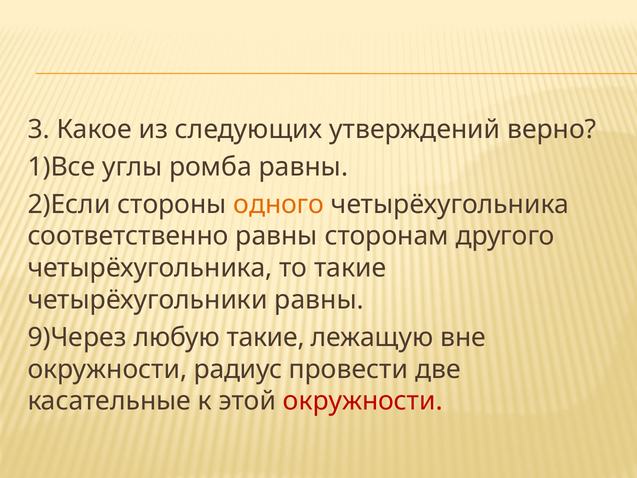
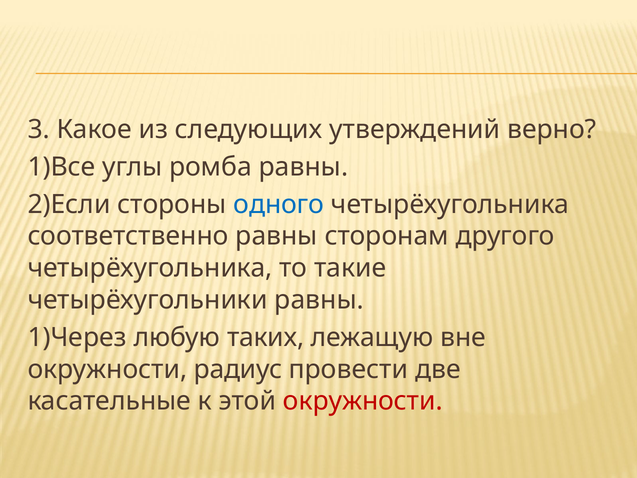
одного colour: orange -> blue
9)Через: 9)Через -> 1)Через
любую такие: такие -> таких
